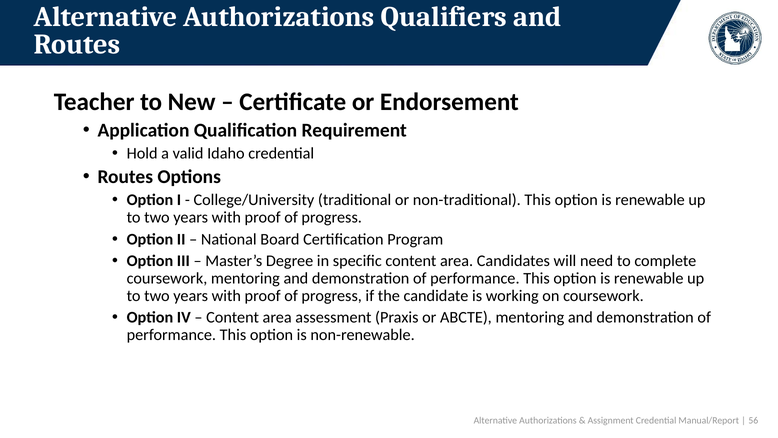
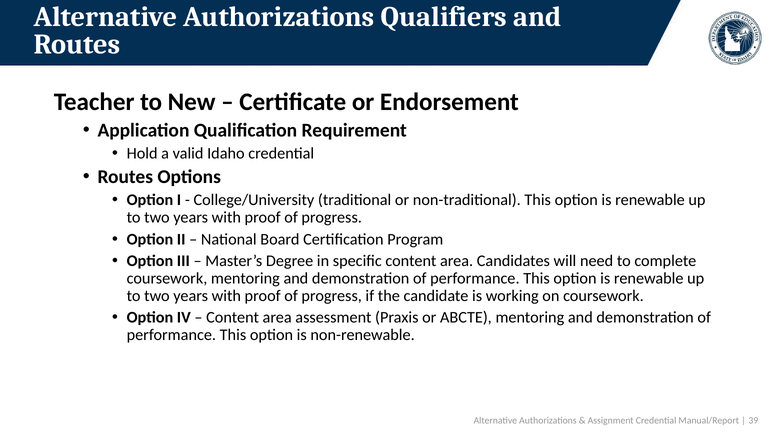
56: 56 -> 39
